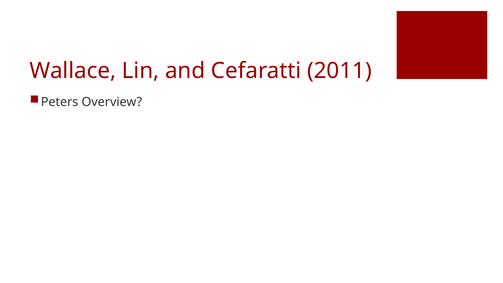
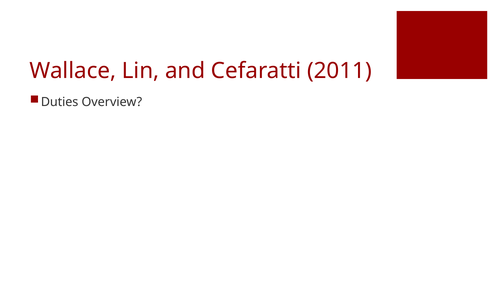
Peters: Peters -> Duties
